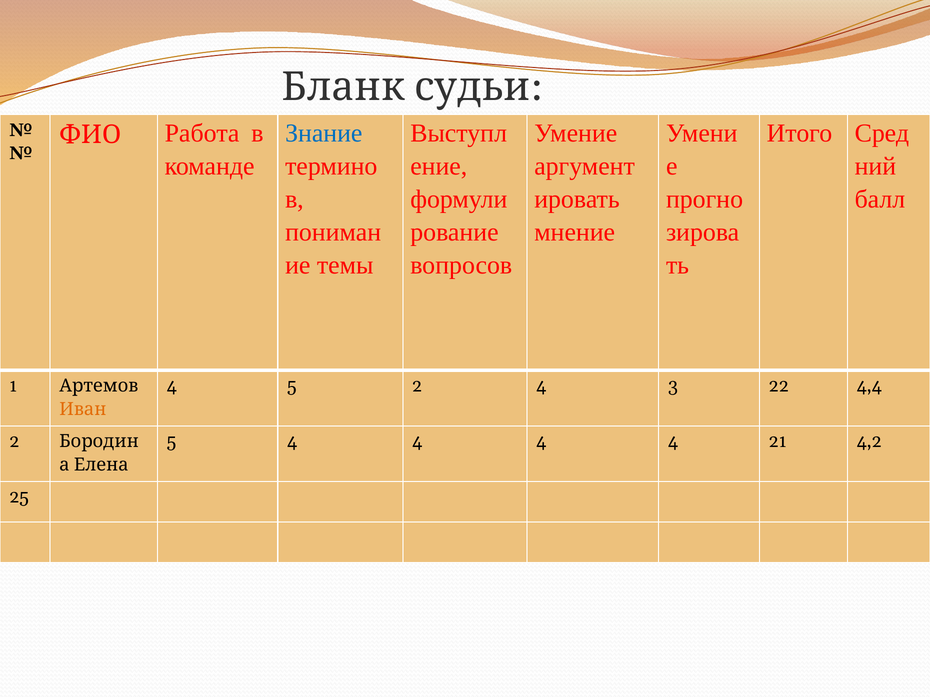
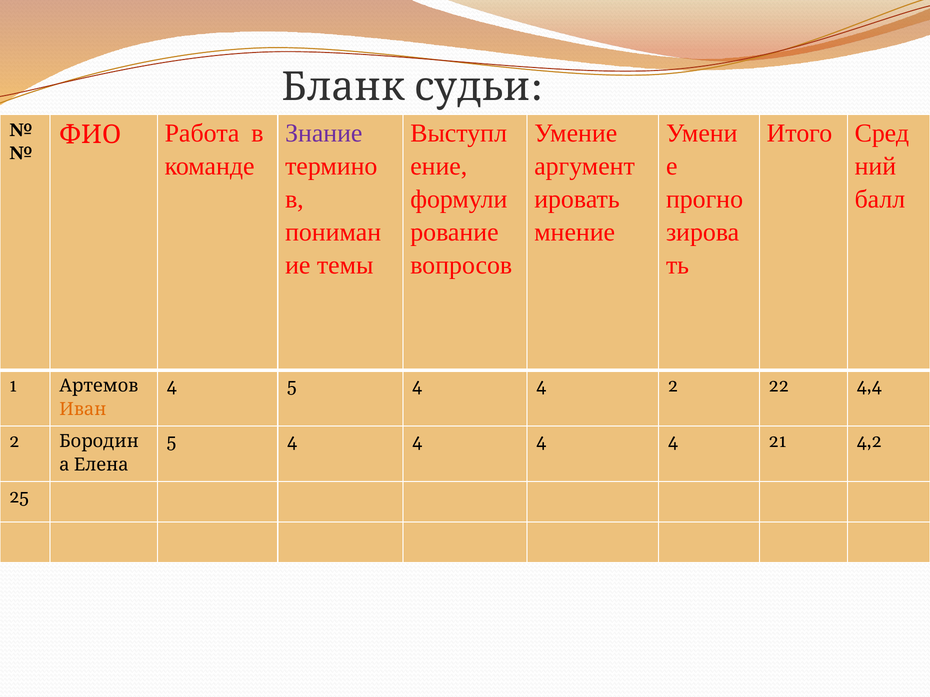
Знание colour: blue -> purple
4 5 2: 2 -> 4
4 3: 3 -> 2
